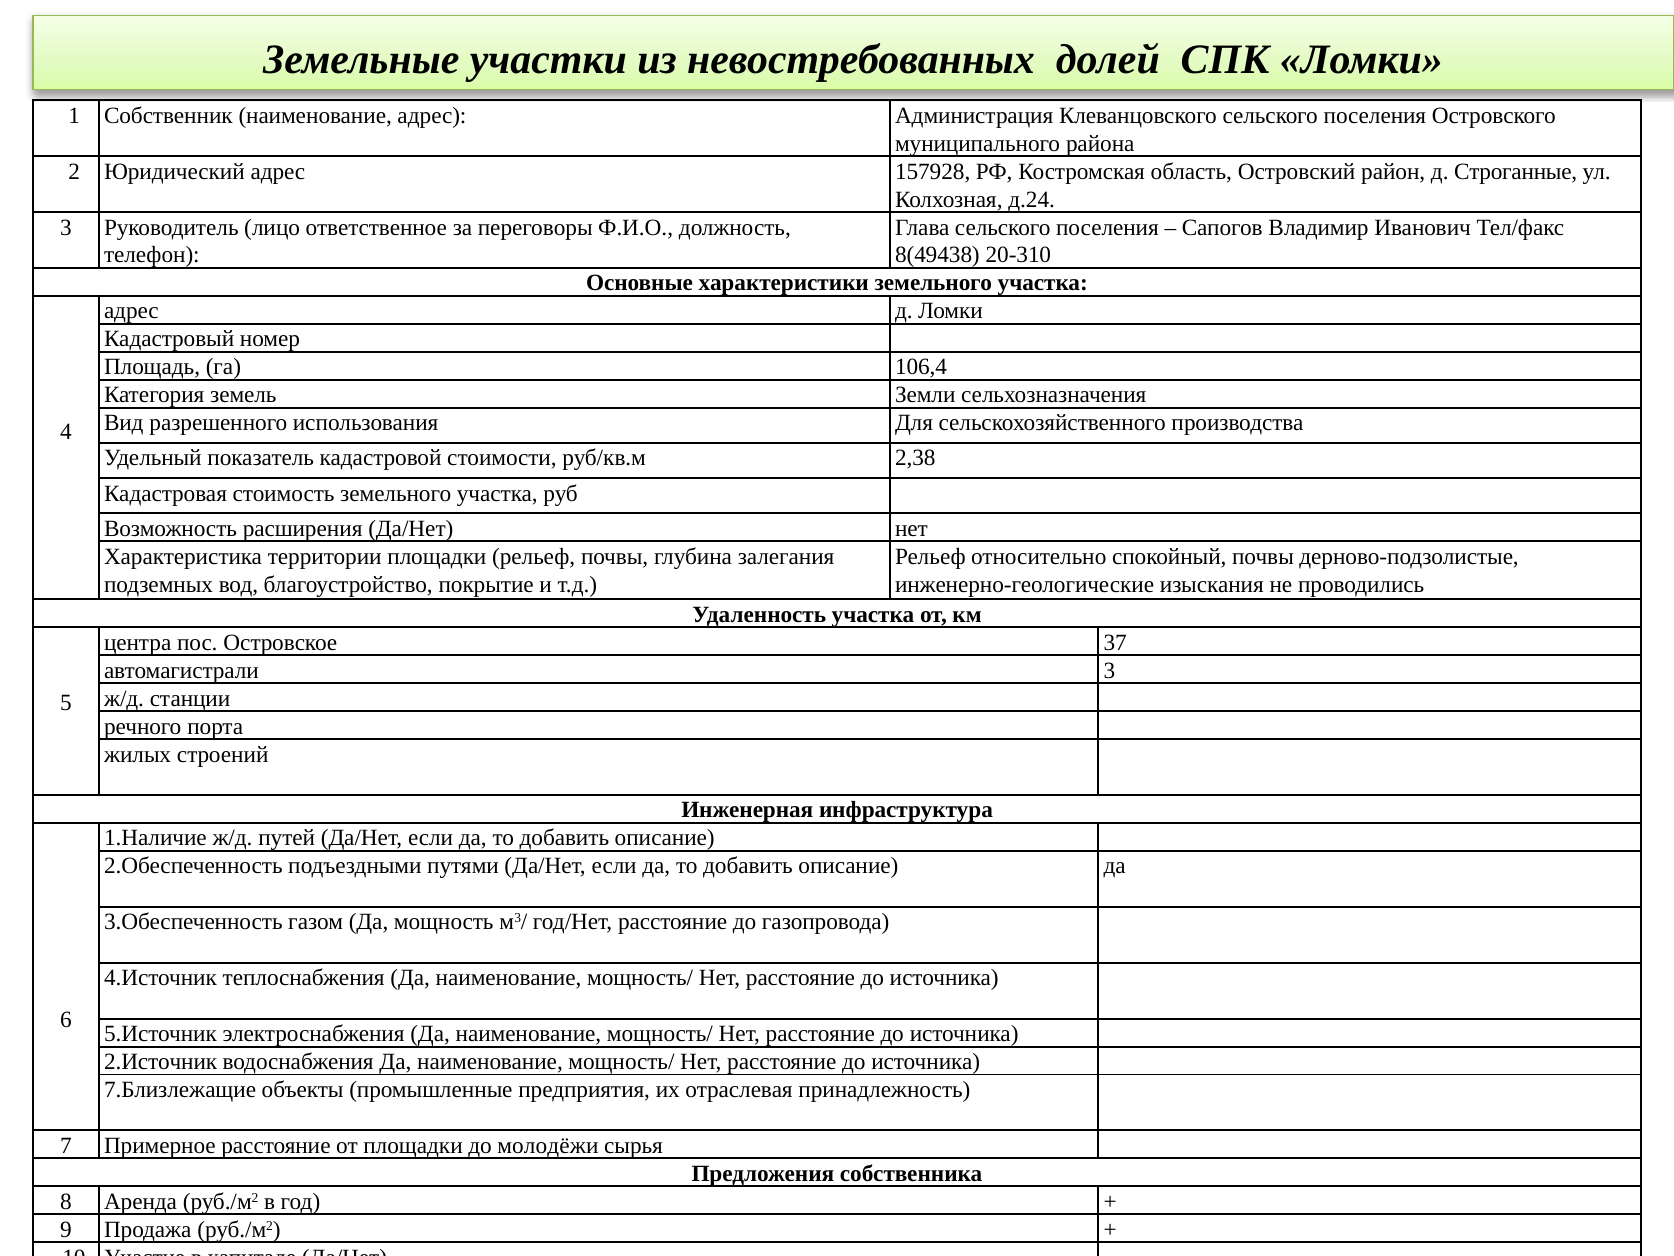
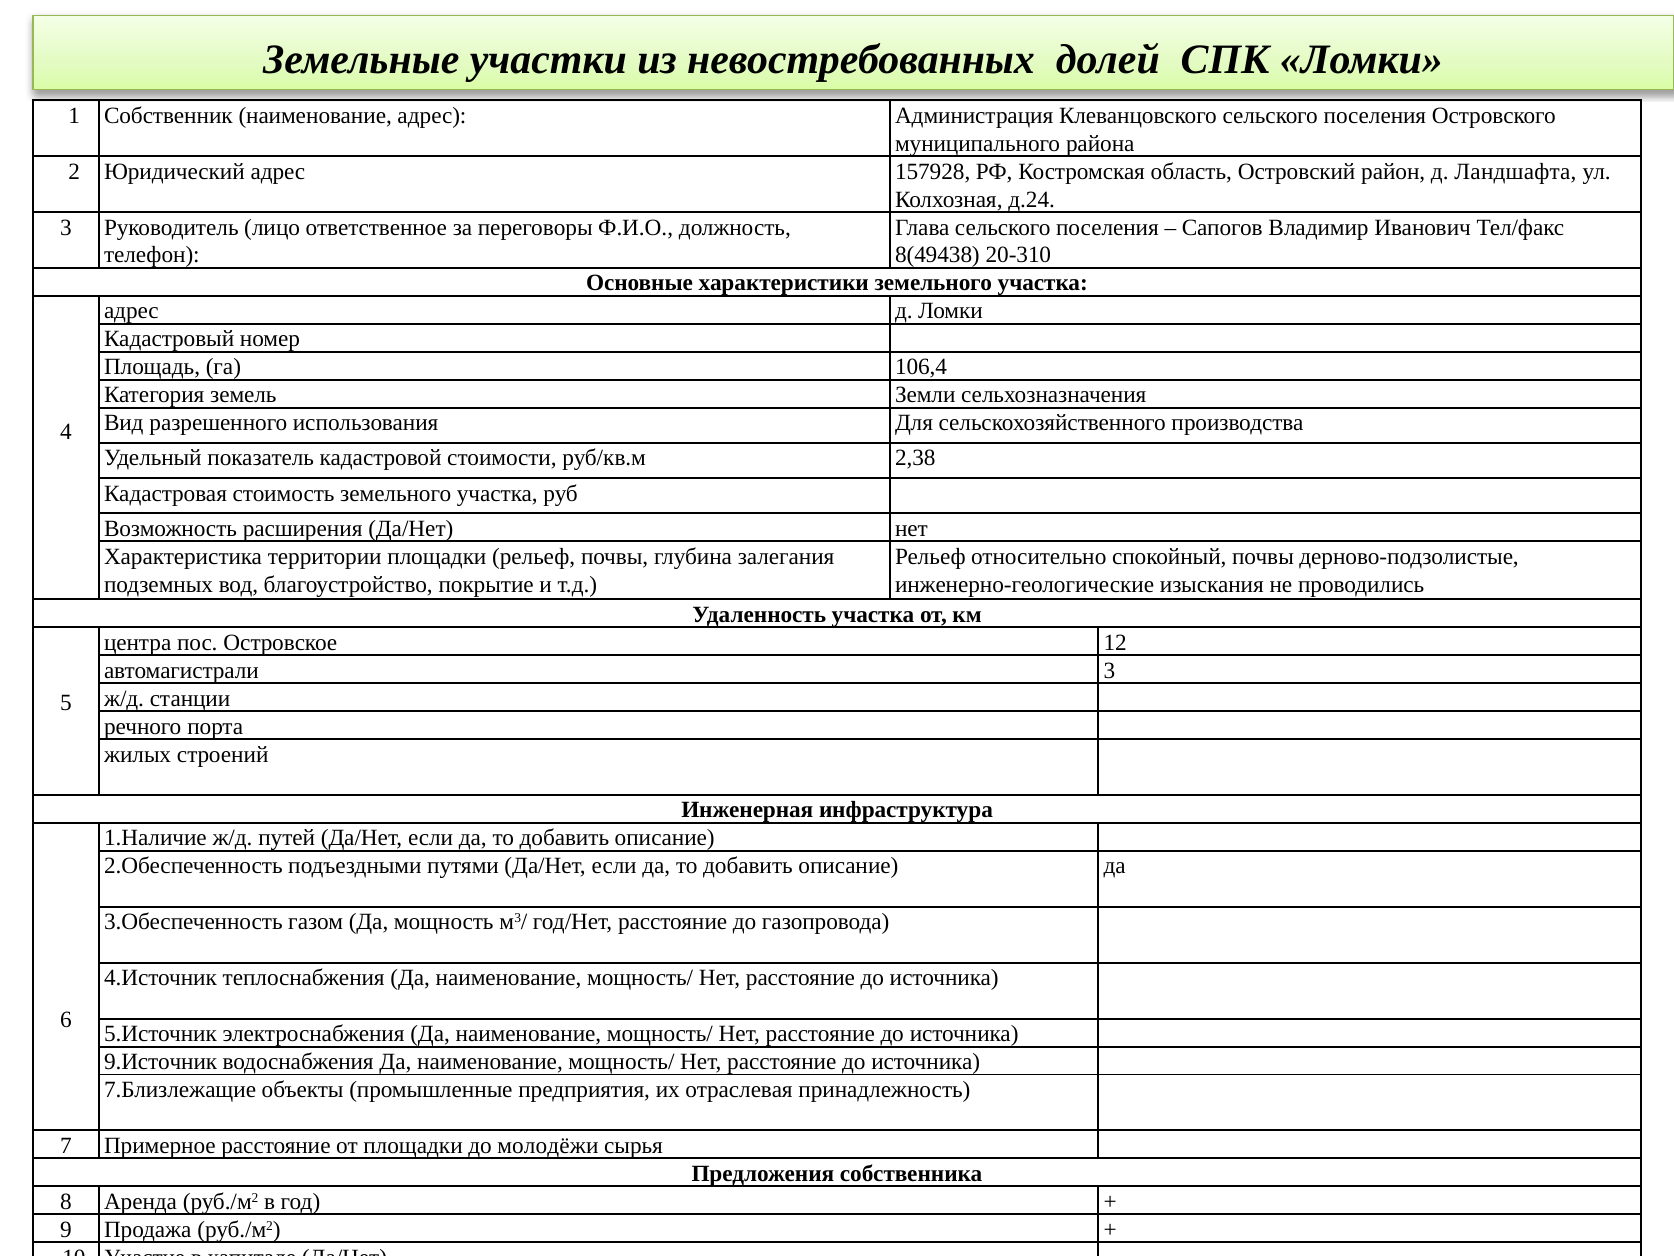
Строганные: Строганные -> Ландшафта
37: 37 -> 12
2.Источник: 2.Источник -> 9.Источник
